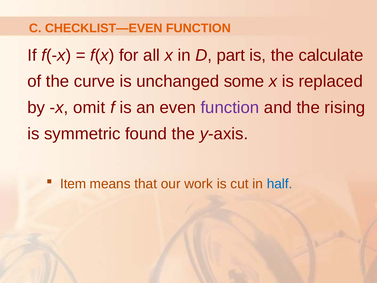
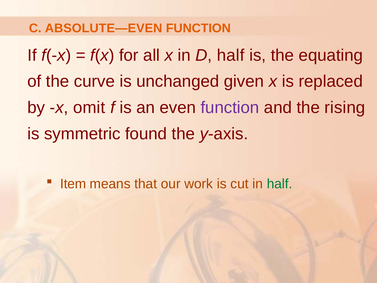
CHECKLIST—EVEN: CHECKLIST—EVEN -> ABSOLUTE—EVEN
D part: part -> half
calculate: calculate -> equating
some: some -> given
half at (280, 184) colour: blue -> green
